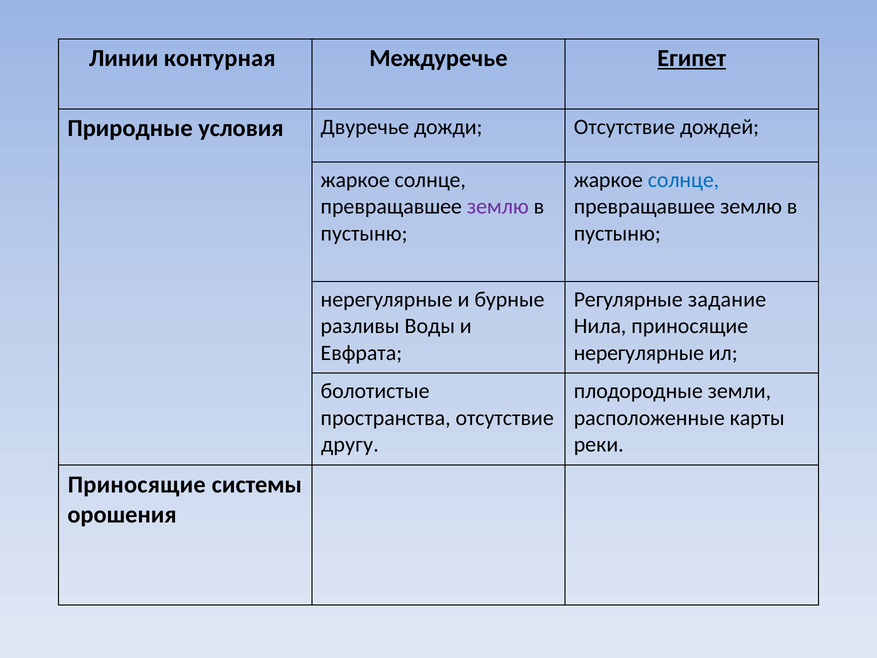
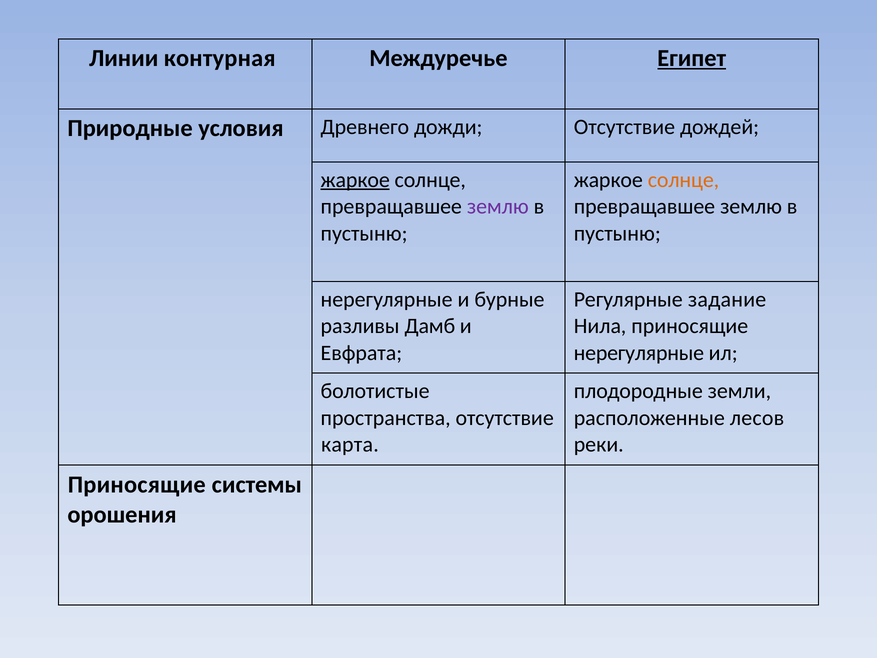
Двуречье: Двуречье -> Древнего
жаркое at (355, 180) underline: none -> present
солнце at (683, 180) colour: blue -> orange
Воды: Воды -> Дамб
карты: карты -> лесов
другу: другу -> карта
